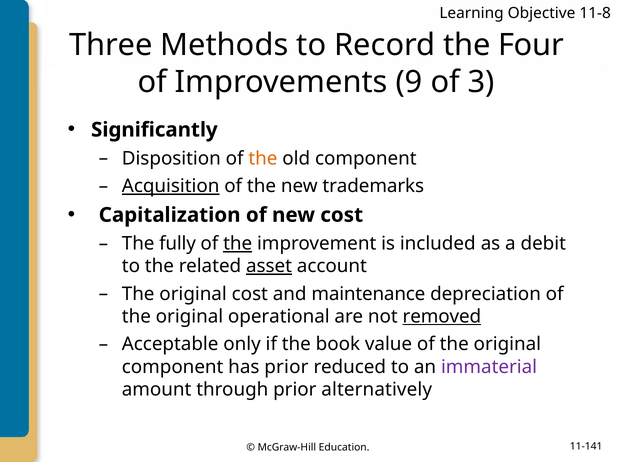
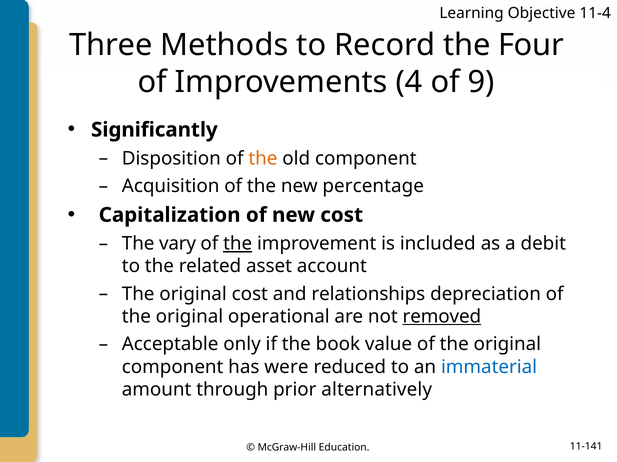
11-8: 11-8 -> 11-4
9: 9 -> 4
3: 3 -> 9
Acquisition underline: present -> none
trademarks: trademarks -> percentage
fully: fully -> vary
asset underline: present -> none
maintenance: maintenance -> relationships
has prior: prior -> were
immaterial colour: purple -> blue
